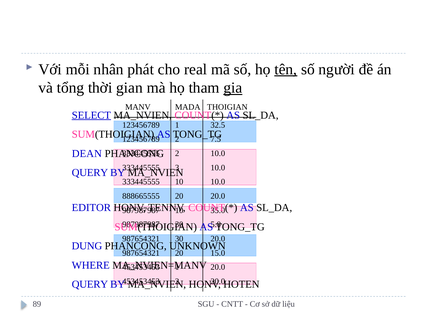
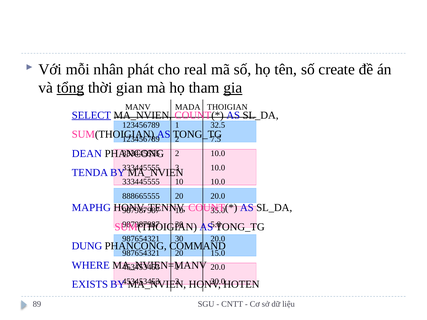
tên underline: present -> none
người: người -> create
tổng underline: none -> present
QUERY at (90, 173): QUERY -> TENDA
EDITOR: EDITOR -> MAPHG
UNKNOWN: UNKNOWN -> COMMAND
QUERY at (90, 285): QUERY -> EXISTS
